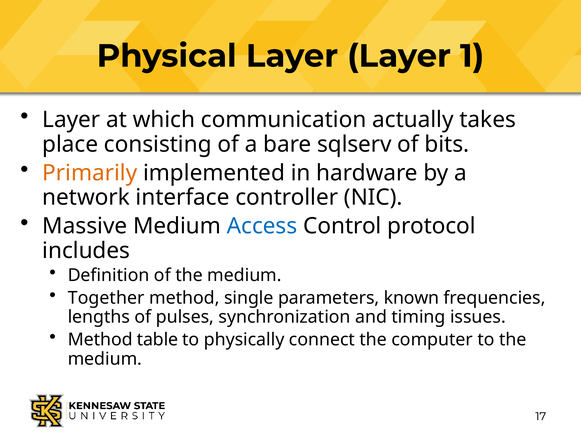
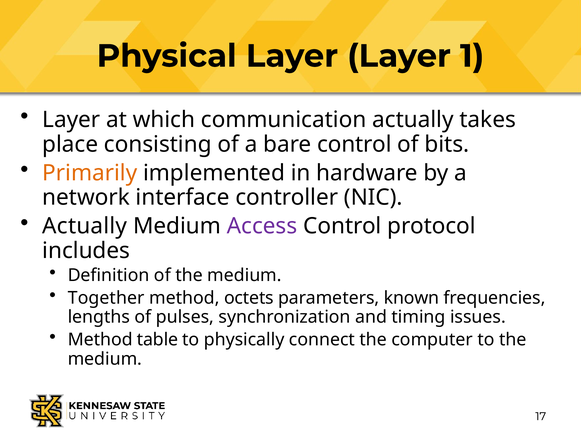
bare sqlserv: sqlserv -> control
Massive at (85, 226): Massive -> Actually
Access colour: blue -> purple
single: single -> octets
